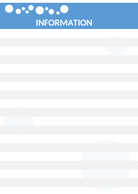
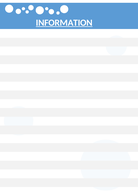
INFORMATION underline: none -> present
